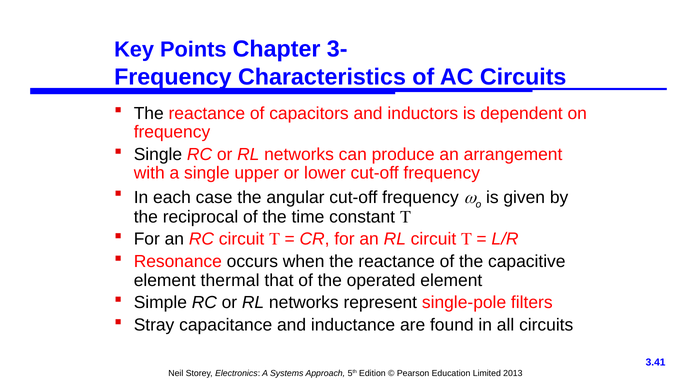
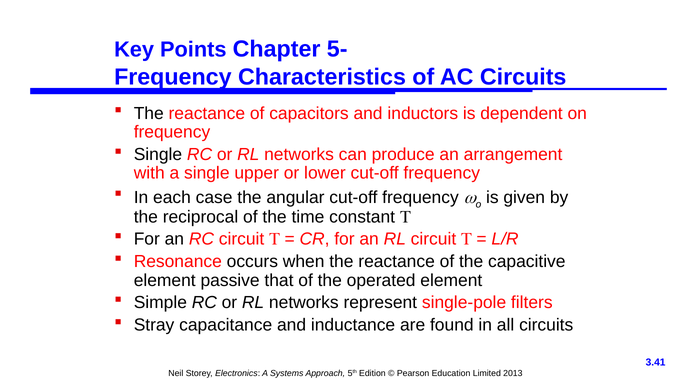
3-: 3- -> 5-
thermal: thermal -> passive
